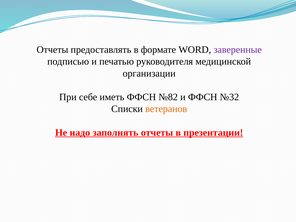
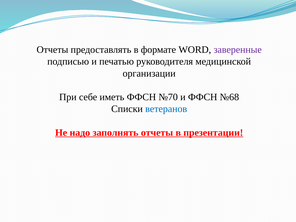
№82: №82 -> №70
№32: №32 -> №68
ветеранов colour: orange -> blue
